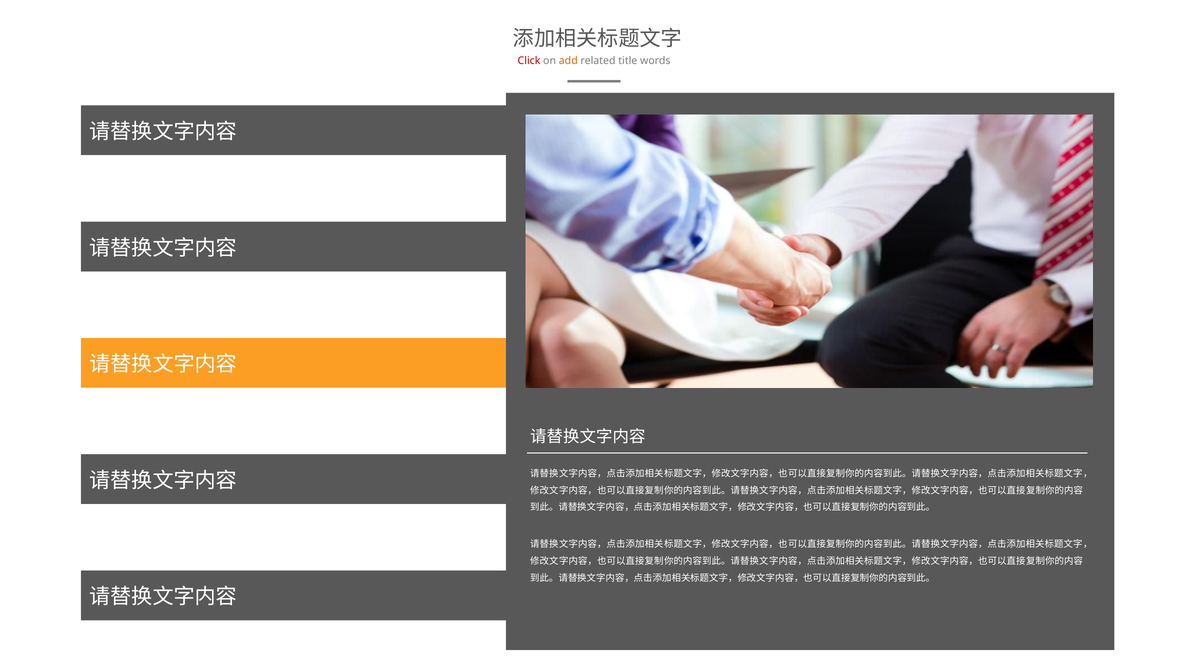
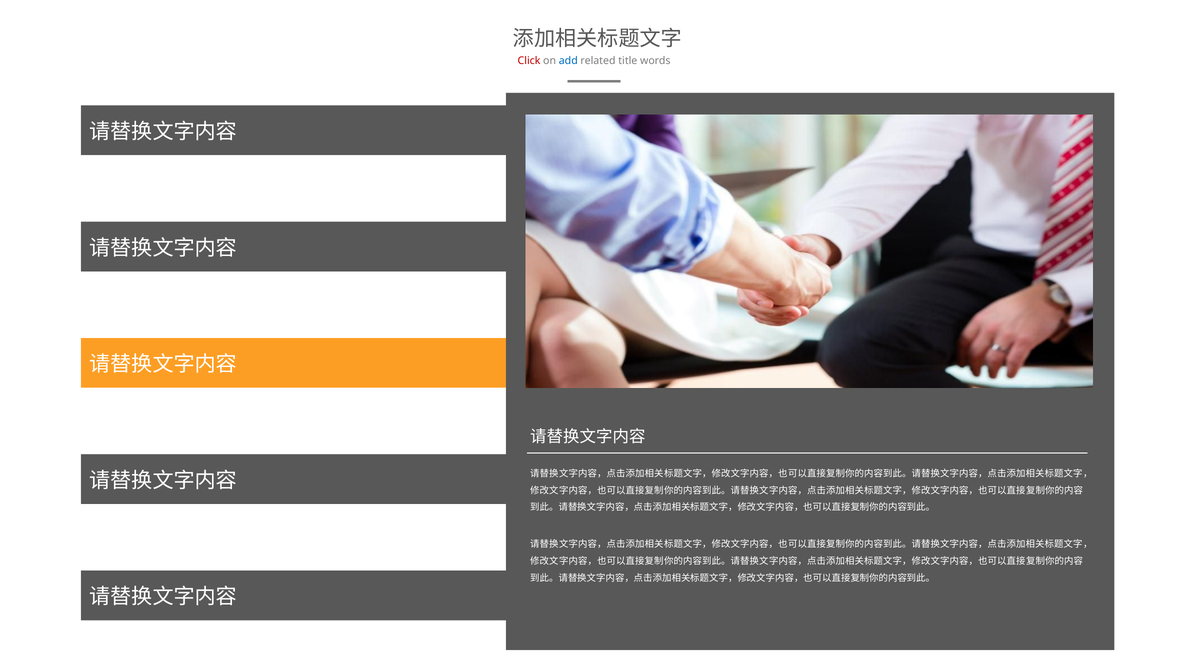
add colour: orange -> blue
